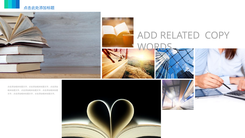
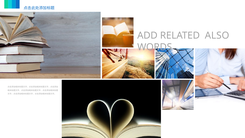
COPY: COPY -> ALSO
